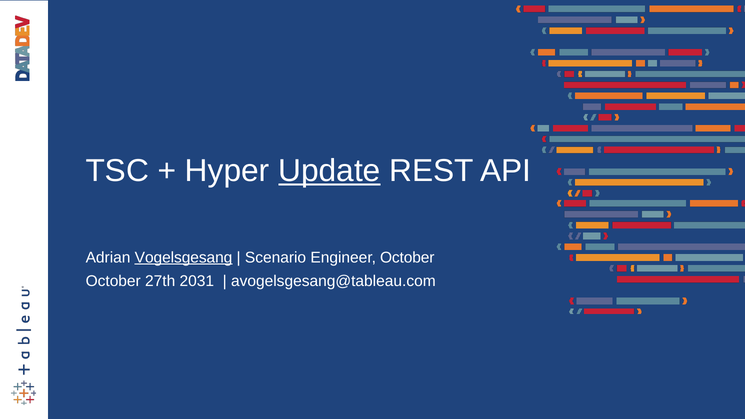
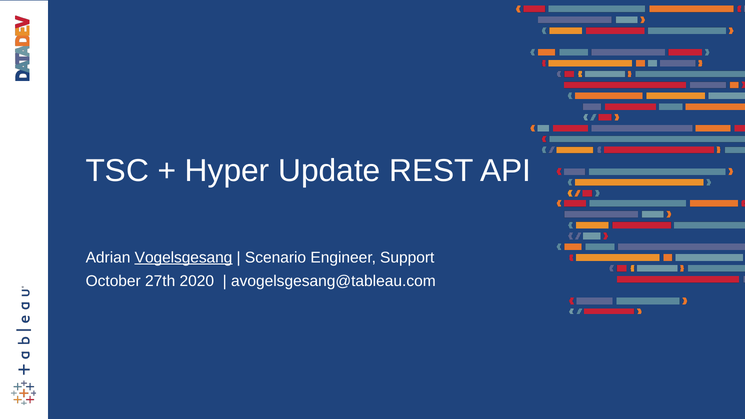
Update underline: present -> none
Engineer October: October -> Support
2031: 2031 -> 2020
